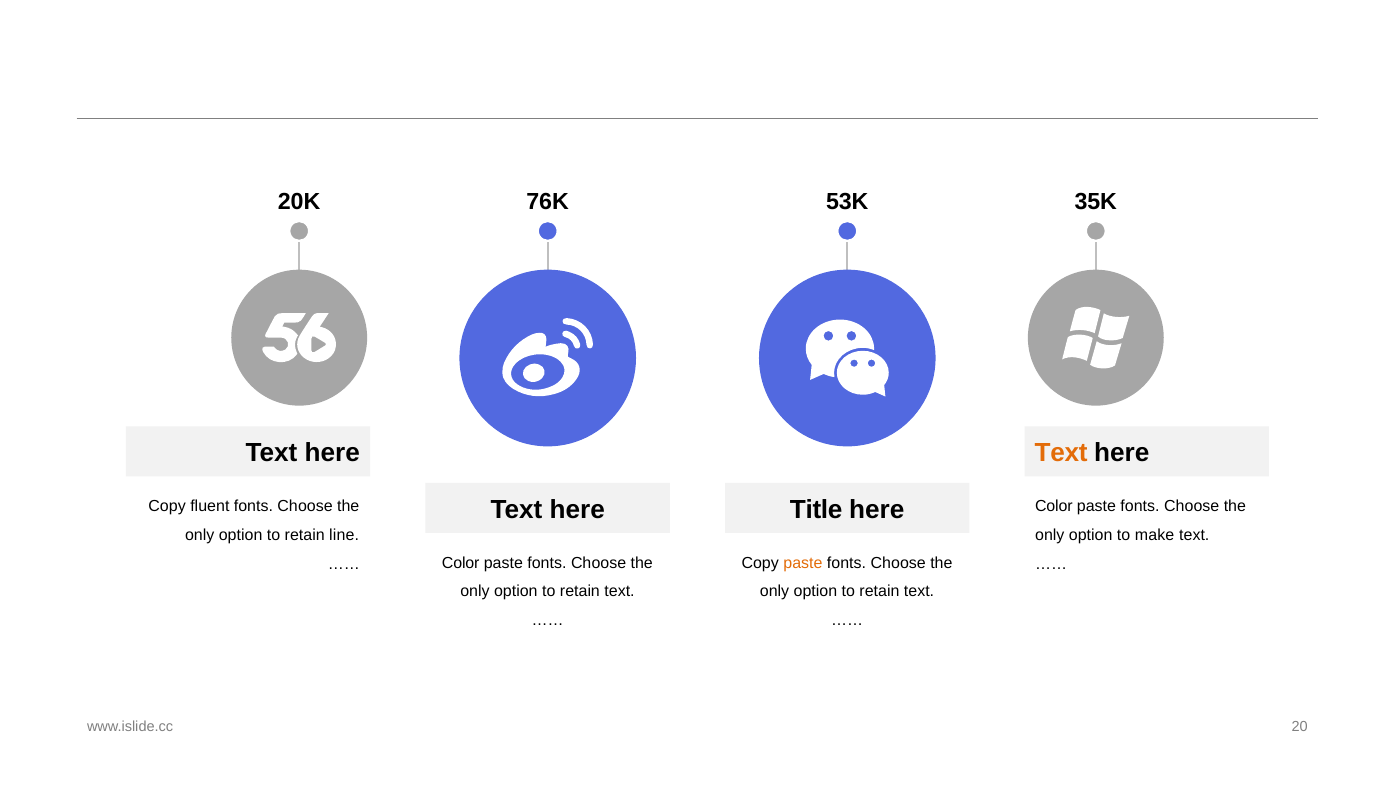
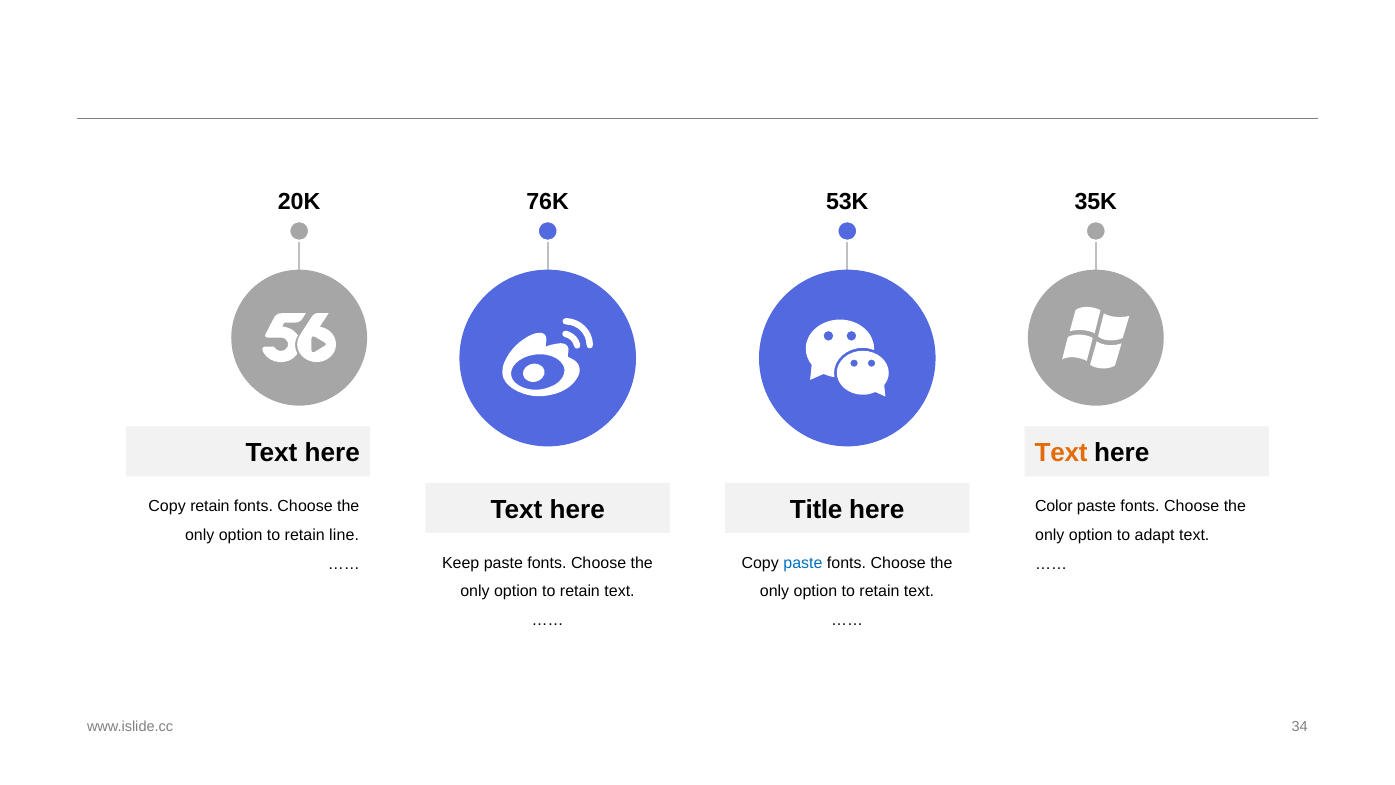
Copy fluent: fluent -> retain
make: make -> adapt
Color at (461, 563): Color -> Keep
paste at (803, 563) colour: orange -> blue
20: 20 -> 34
